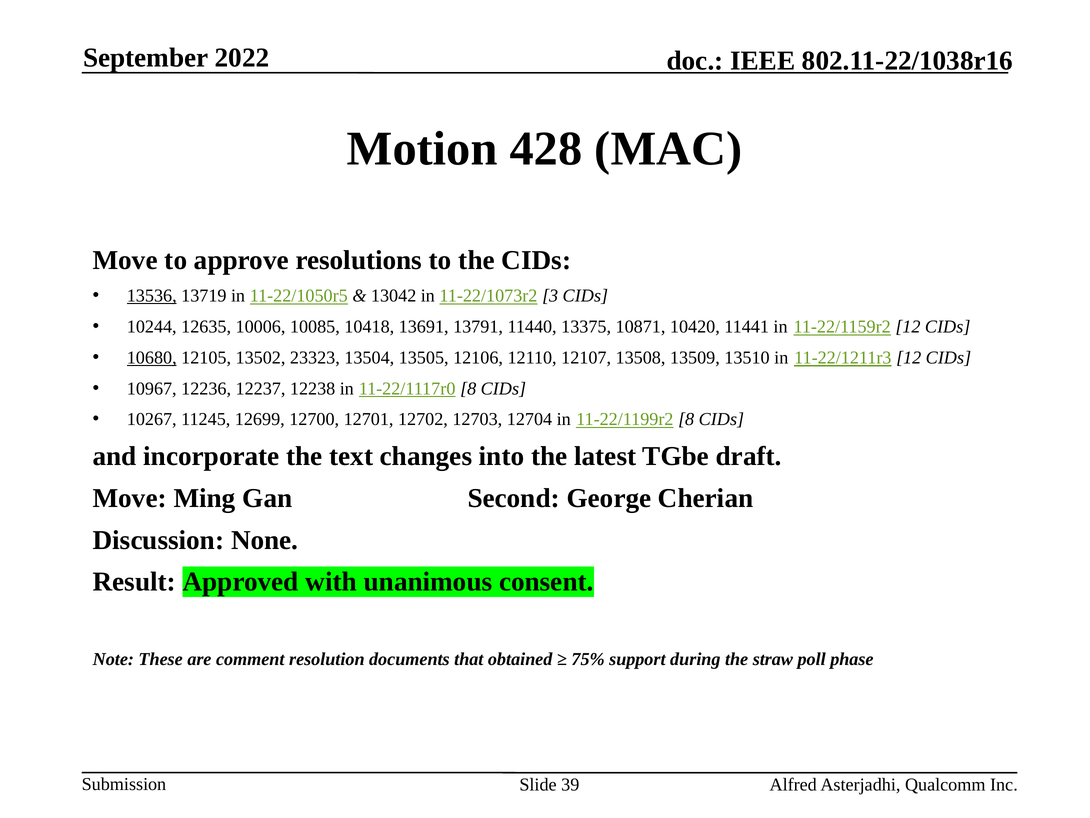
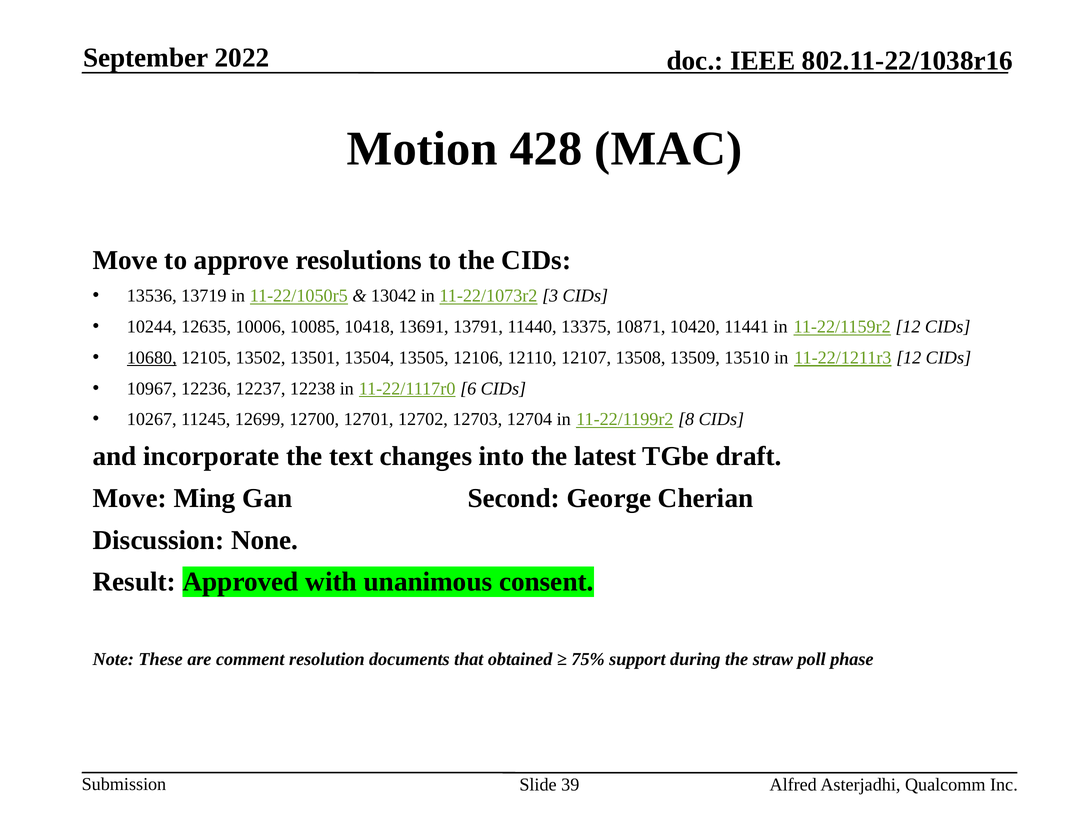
13536 underline: present -> none
23323: 23323 -> 13501
11-22/1117r0 8: 8 -> 6
